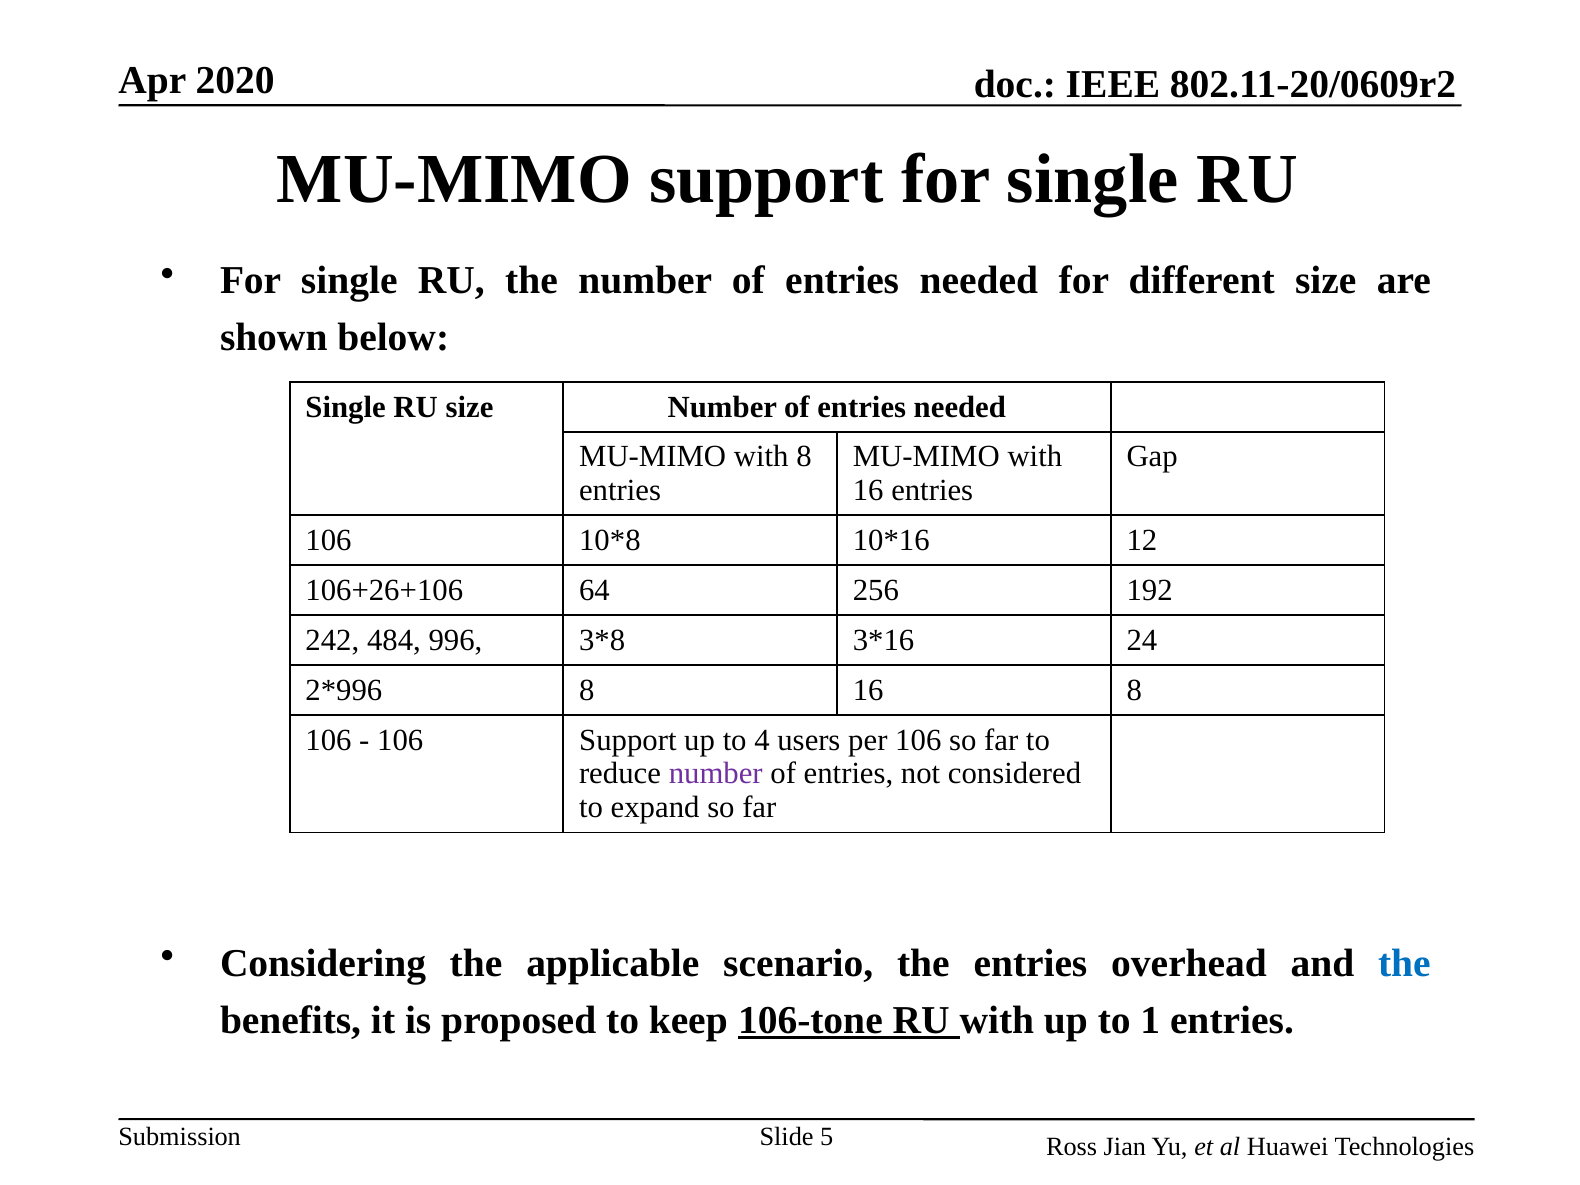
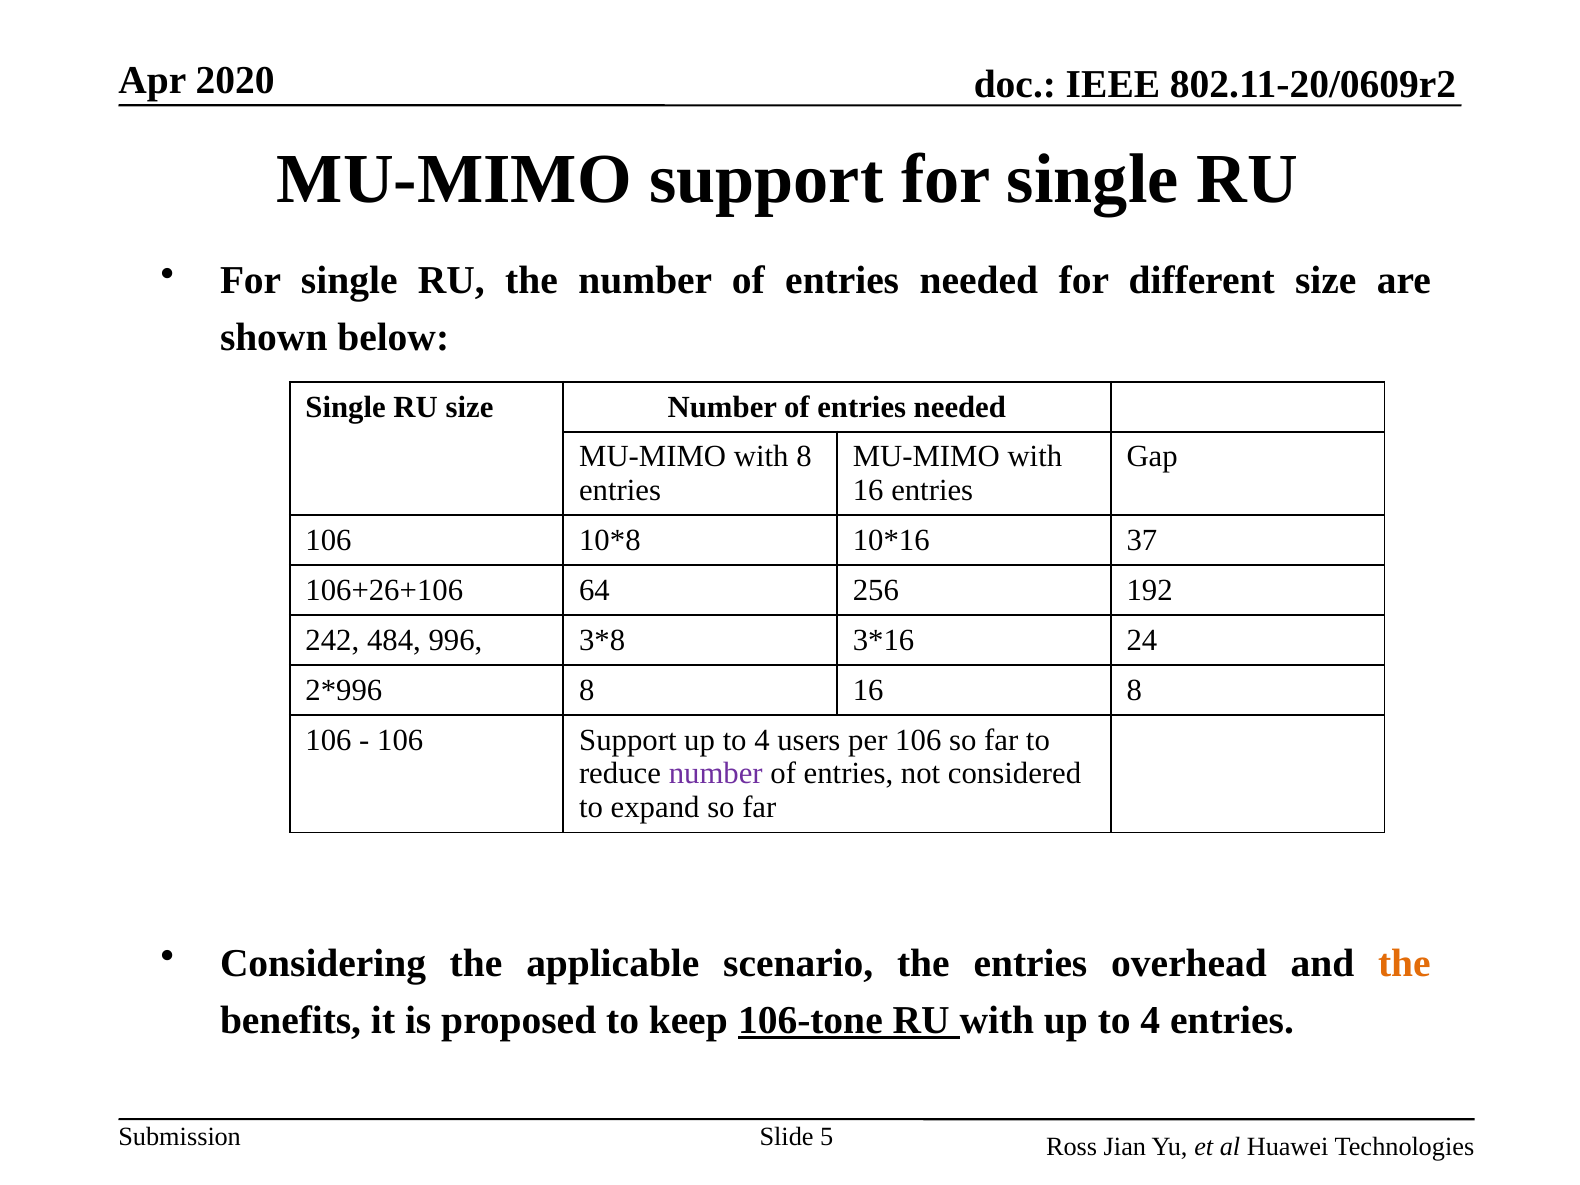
12: 12 -> 37
the at (1404, 963) colour: blue -> orange
with up to 1: 1 -> 4
